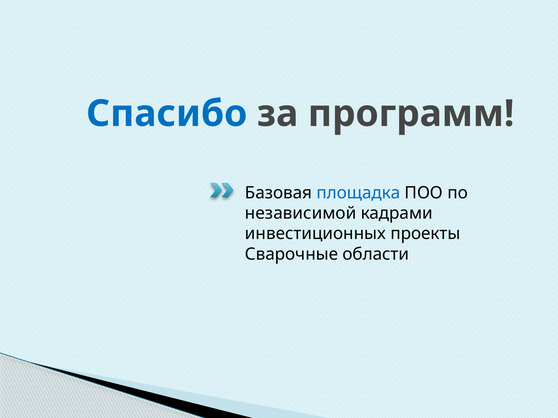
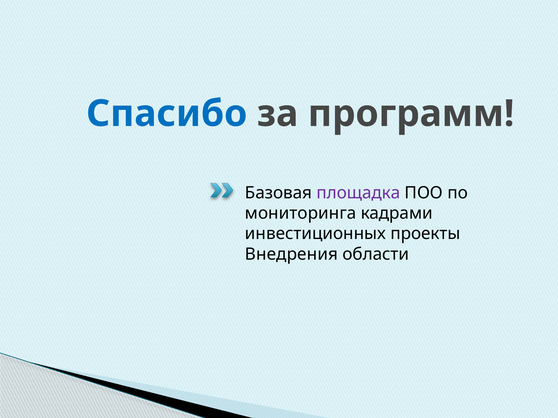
площадка colour: blue -> purple
независимой: независимой -> мониторинга
Сварочные: Сварочные -> Внедрения
